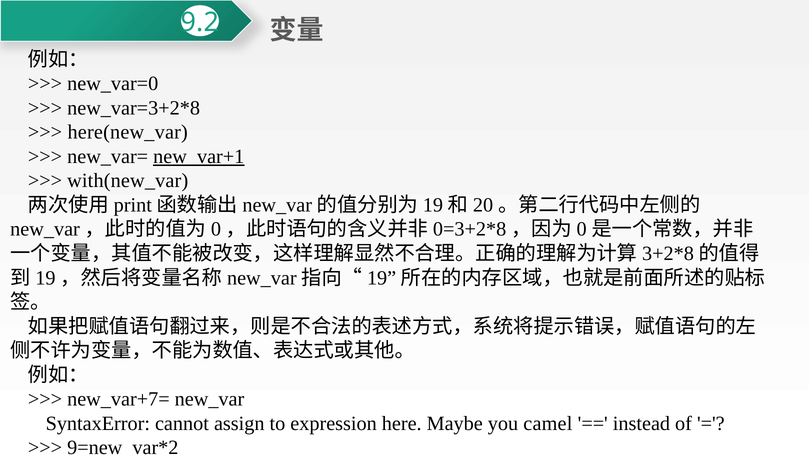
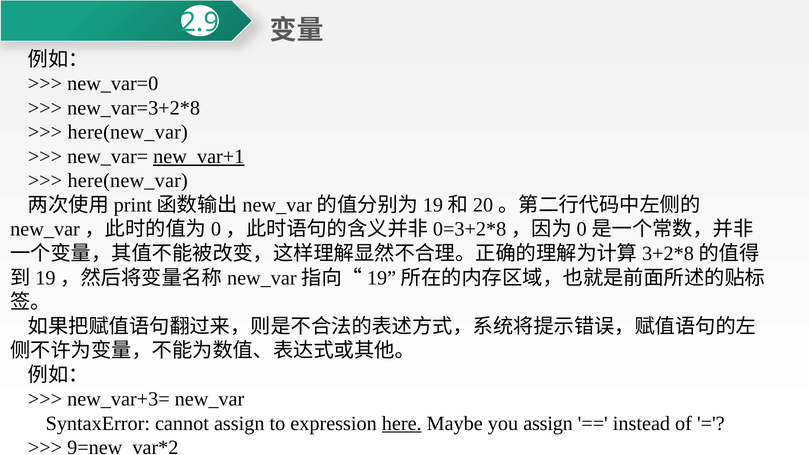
9.2: 9.2 -> 2.9
with(new_var at (128, 181): with(new_var -> here(new_var
new_var+7=: new_var+7= -> new_var+3=
here at (402, 423) underline: none -> present
you camel: camel -> assign
